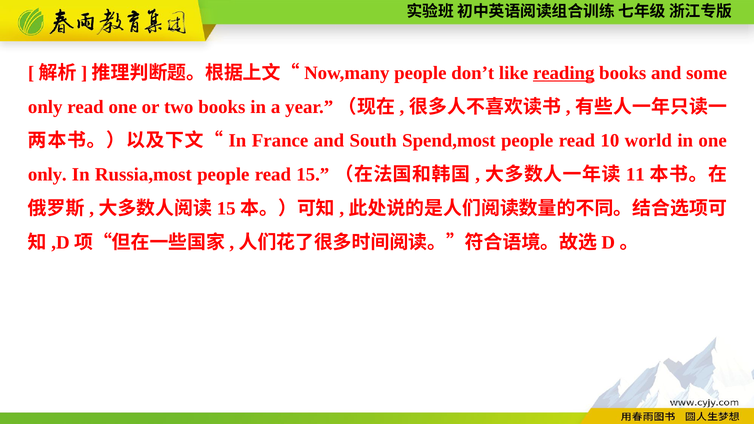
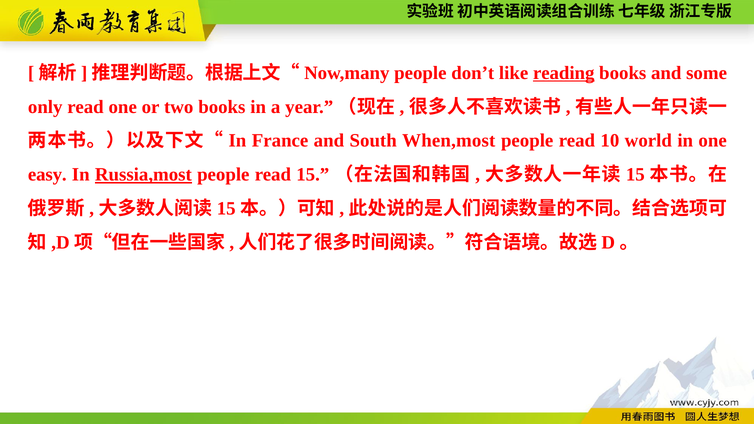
Spend,most: Spend,most -> When,most
only at (47, 175): only -> easy
Russia,most underline: none -> present
11 at (635, 175): 11 -> 15
